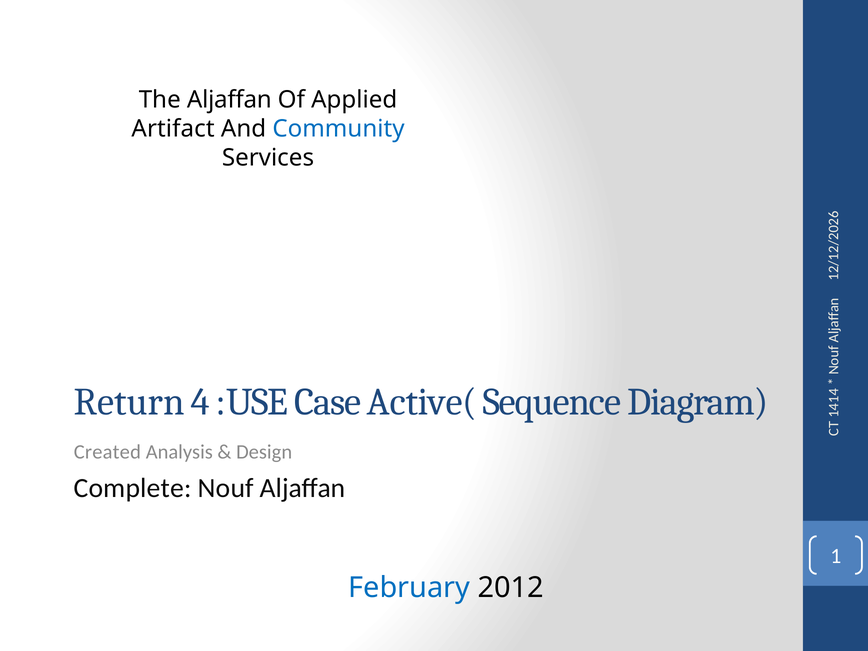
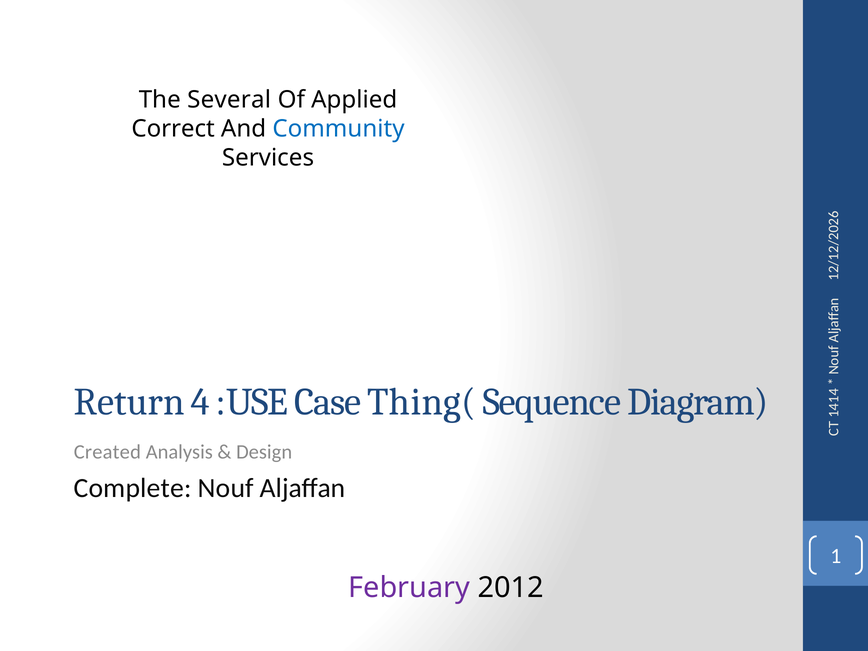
The Aljaffan: Aljaffan -> Several
Artifact: Artifact -> Correct
Active(: Active( -> Thing(
February colour: blue -> purple
